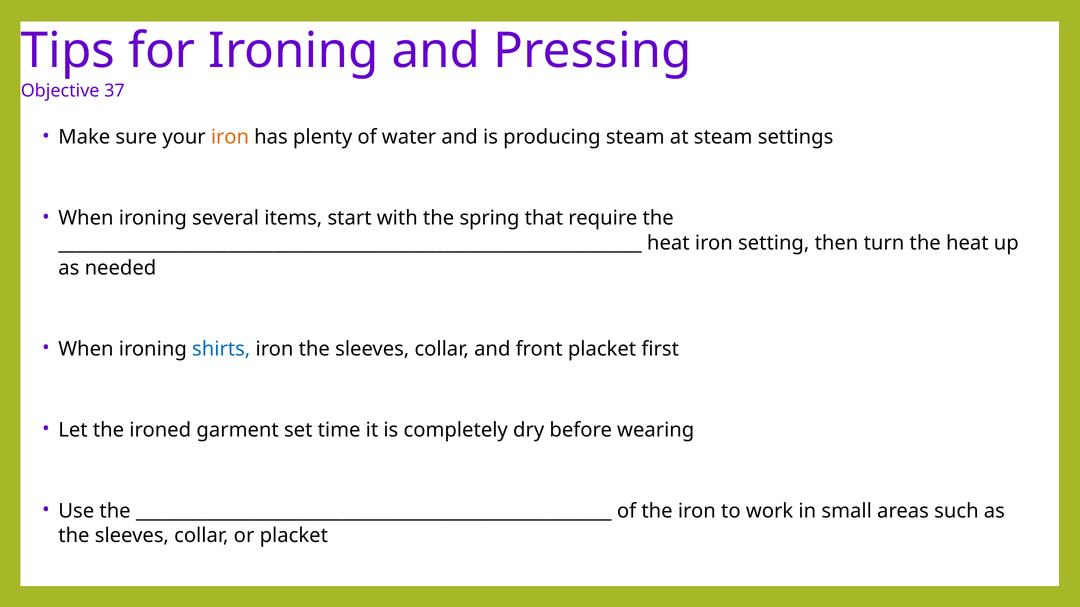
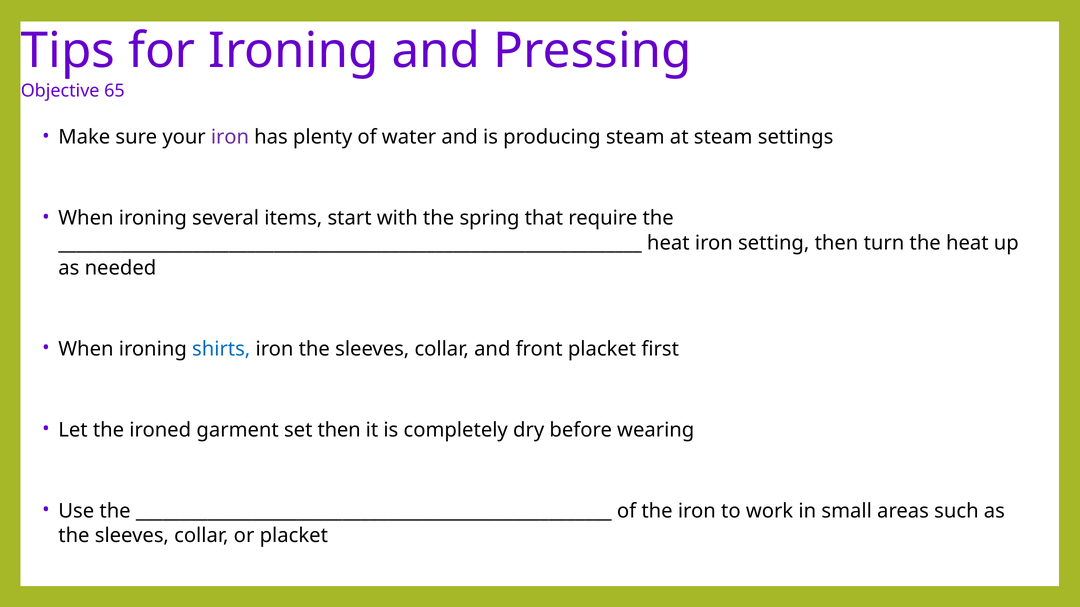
37: 37 -> 65
iron at (230, 137) colour: orange -> purple
set time: time -> then
